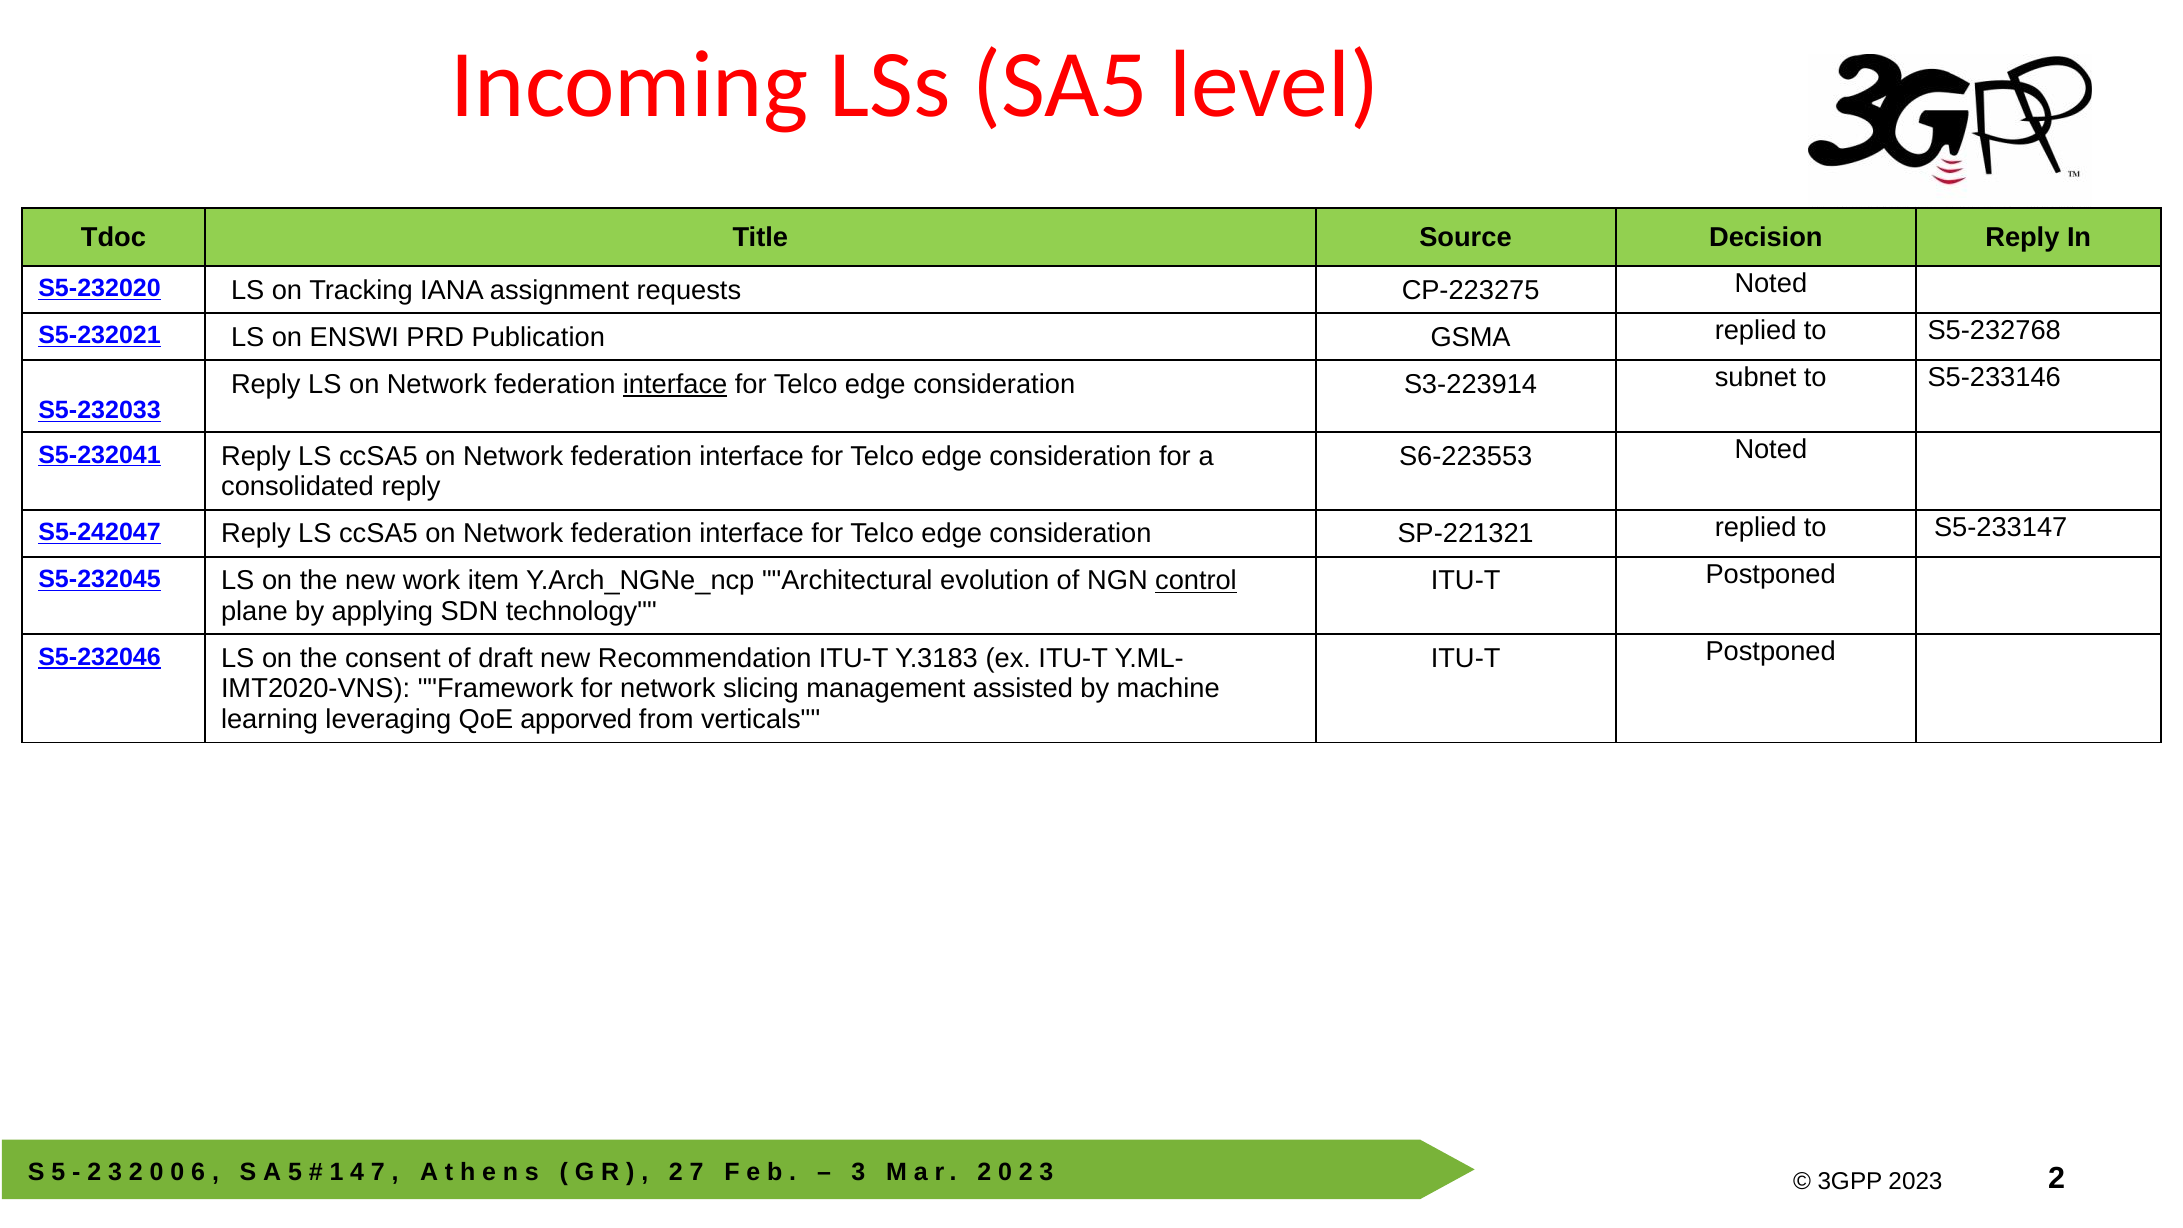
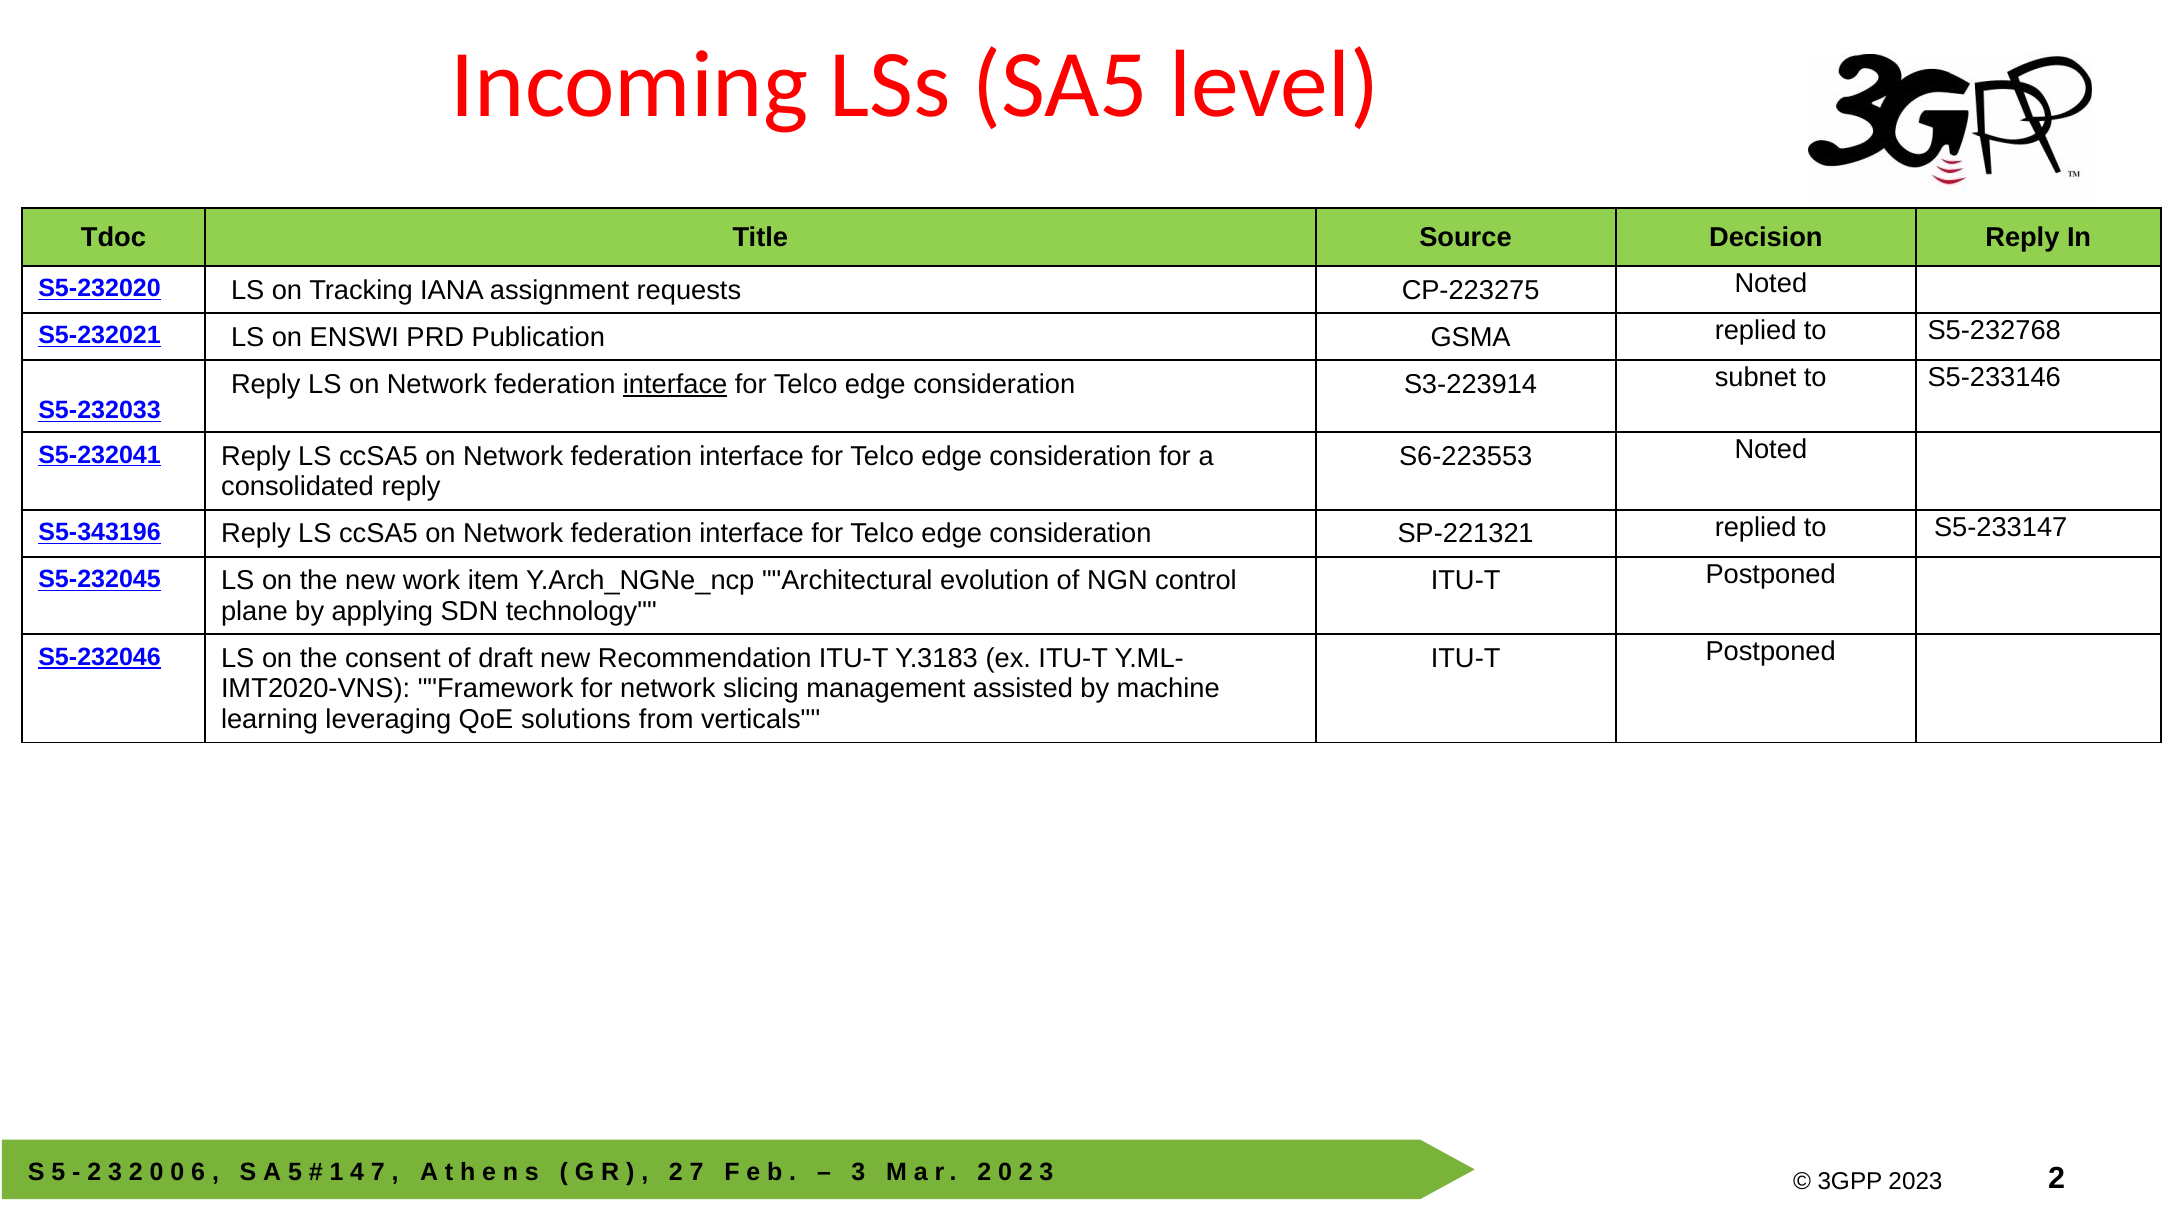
S5‑242047: S5‑242047 -> S5‑343196
control underline: present -> none
apporved: apporved -> solutions
